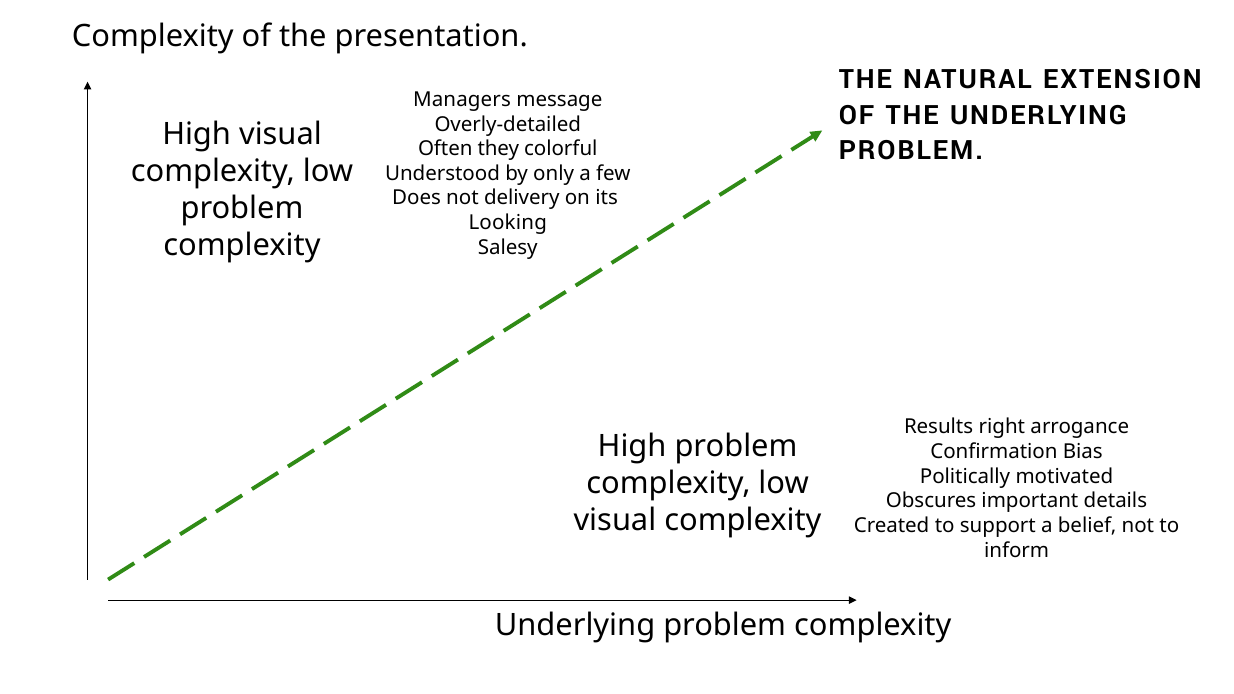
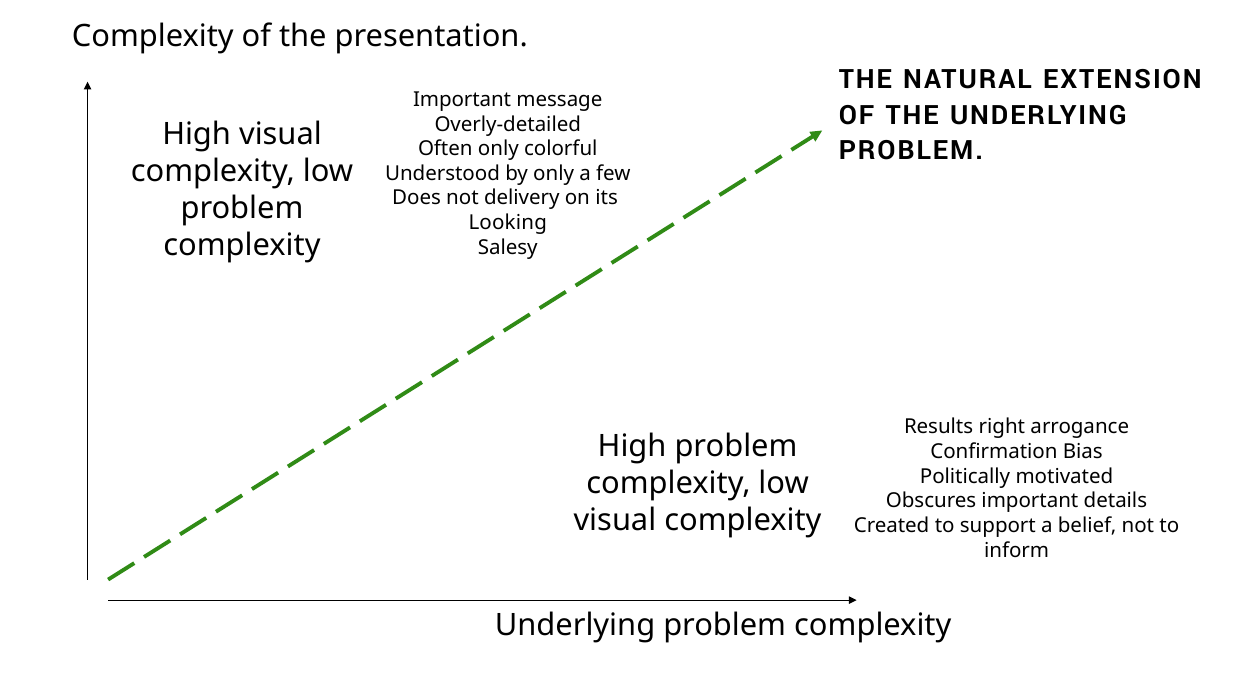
Managers at (462, 100): Managers -> Important
Often they: they -> only
